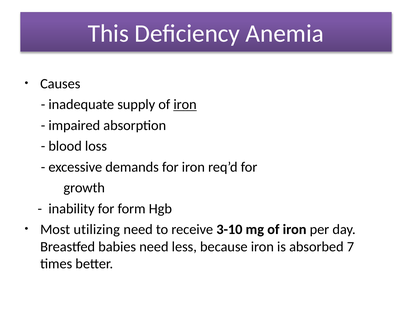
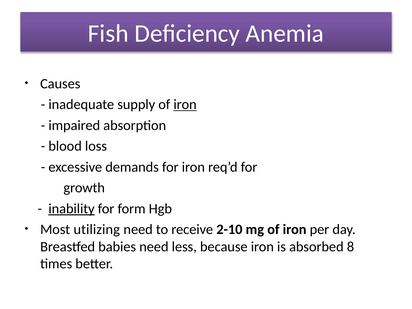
This: This -> Fish
inability underline: none -> present
3-10: 3-10 -> 2-10
7: 7 -> 8
